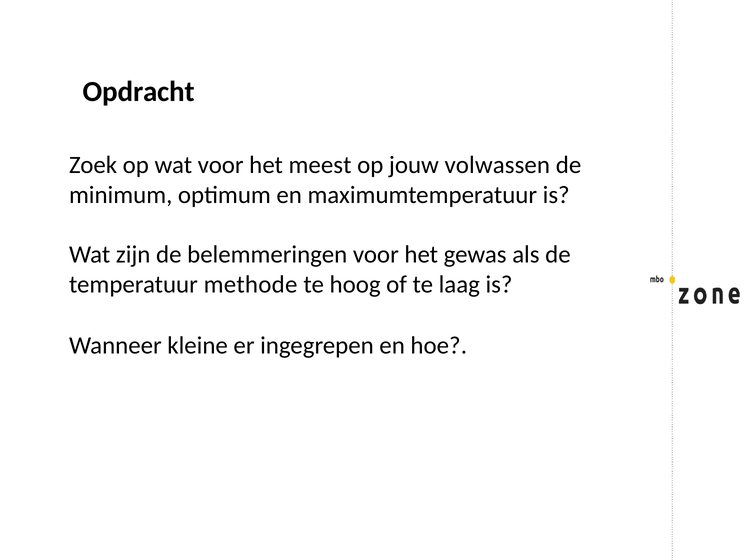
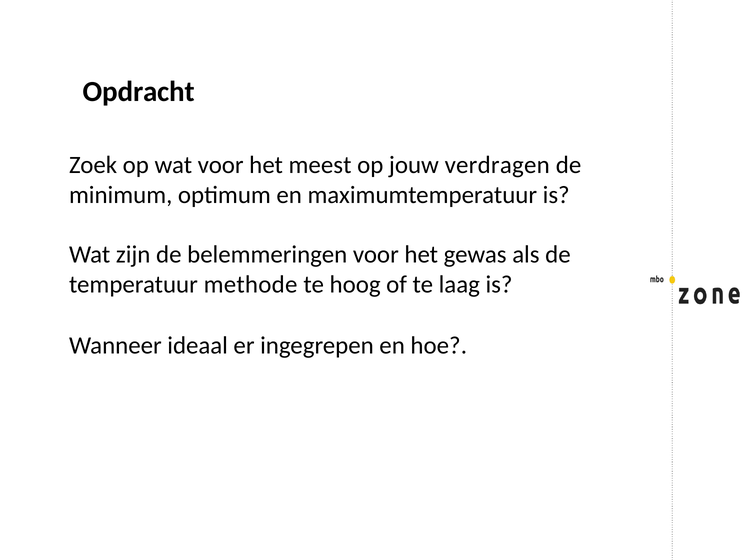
volwassen: volwassen -> verdragen
kleine: kleine -> ideaal
